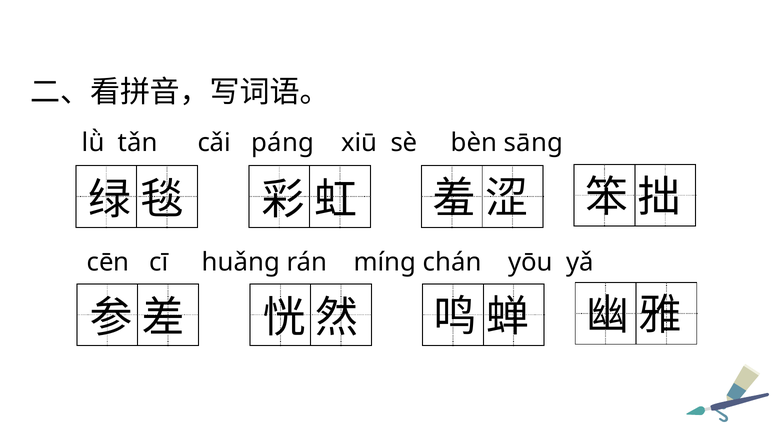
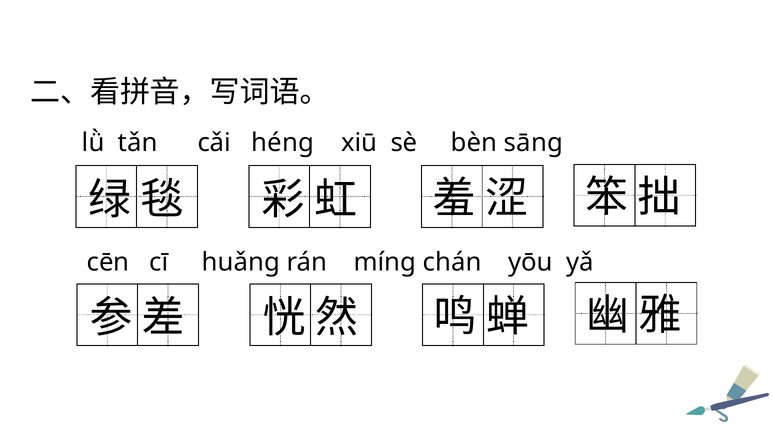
páng: páng -> héng
